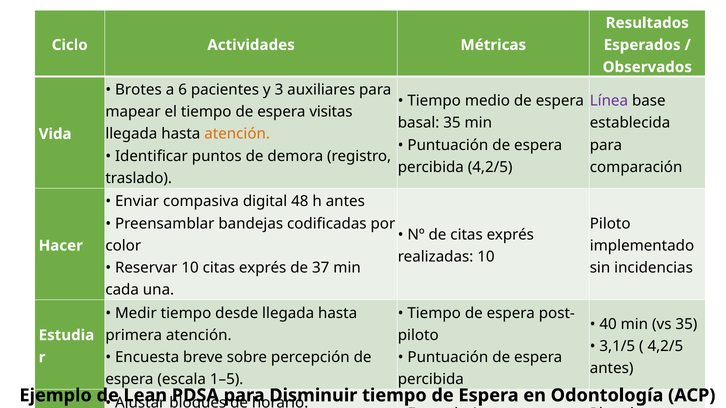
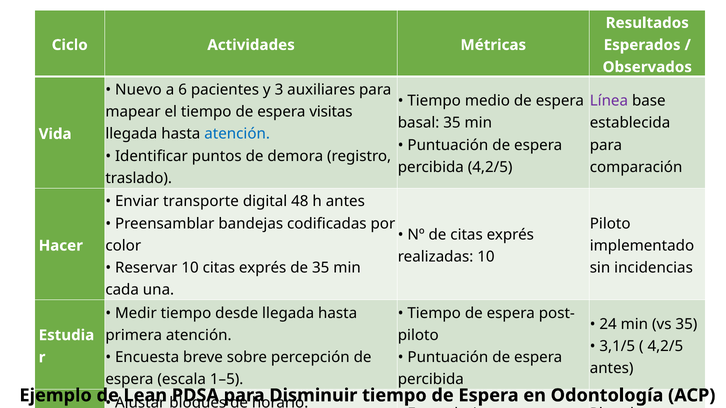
Brotes: Brotes -> Nuevo
atención at (237, 134) colour: orange -> blue
compasiva: compasiva -> transporte
de 37: 37 -> 35
40: 40 -> 24
